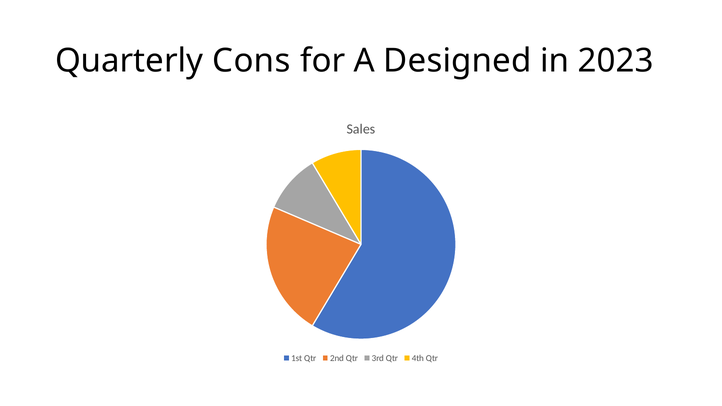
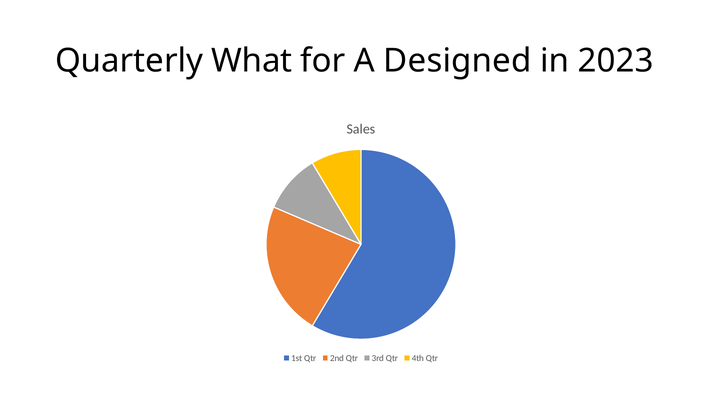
Cons: Cons -> What
